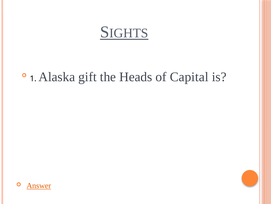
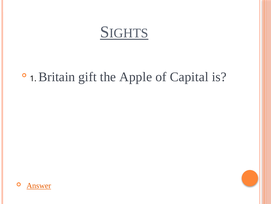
Alaska: Alaska -> Britain
Heads: Heads -> Apple
